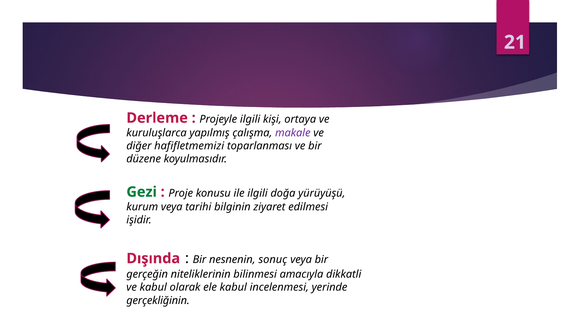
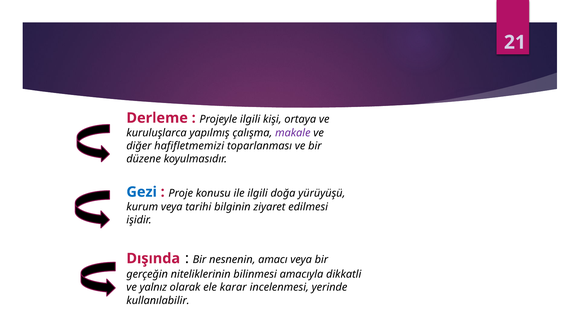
Gezi colour: green -> blue
sonuç: sonuç -> amacı
ve kabul: kabul -> yalnız
ele kabul: kabul -> karar
gerçekliğinin: gerçekliğinin -> kullanılabilir
